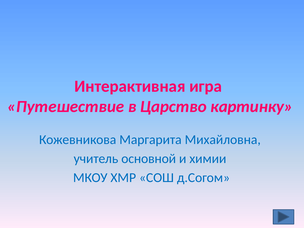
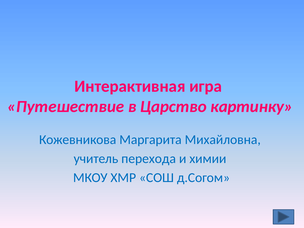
основной: основной -> перехода
